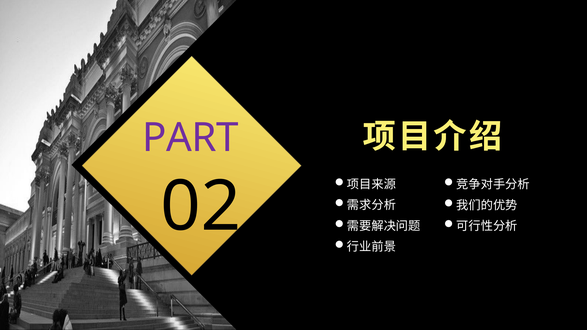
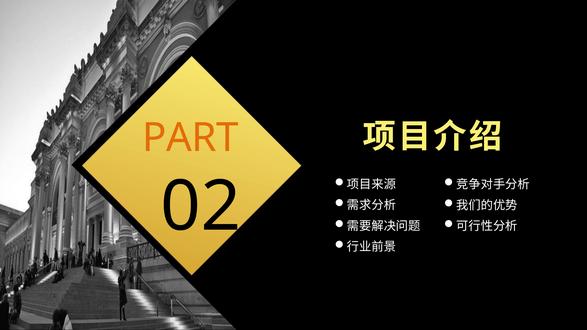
PART colour: purple -> orange
